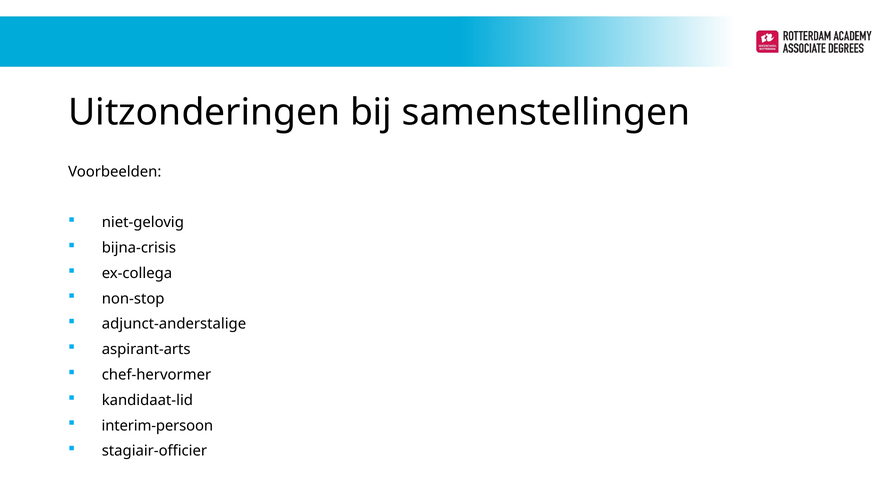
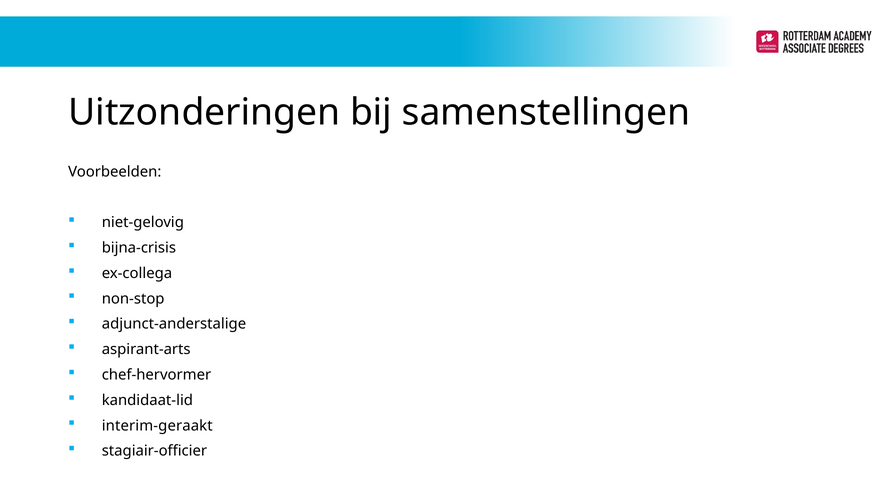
interim-persoon: interim-persoon -> interim-geraakt
